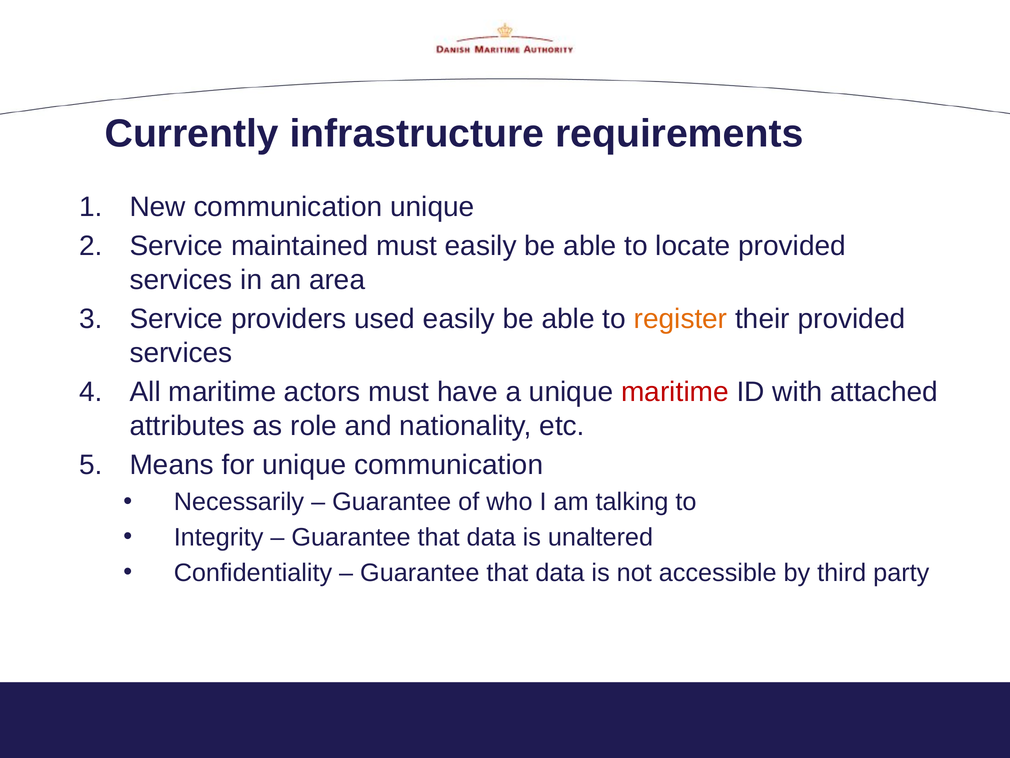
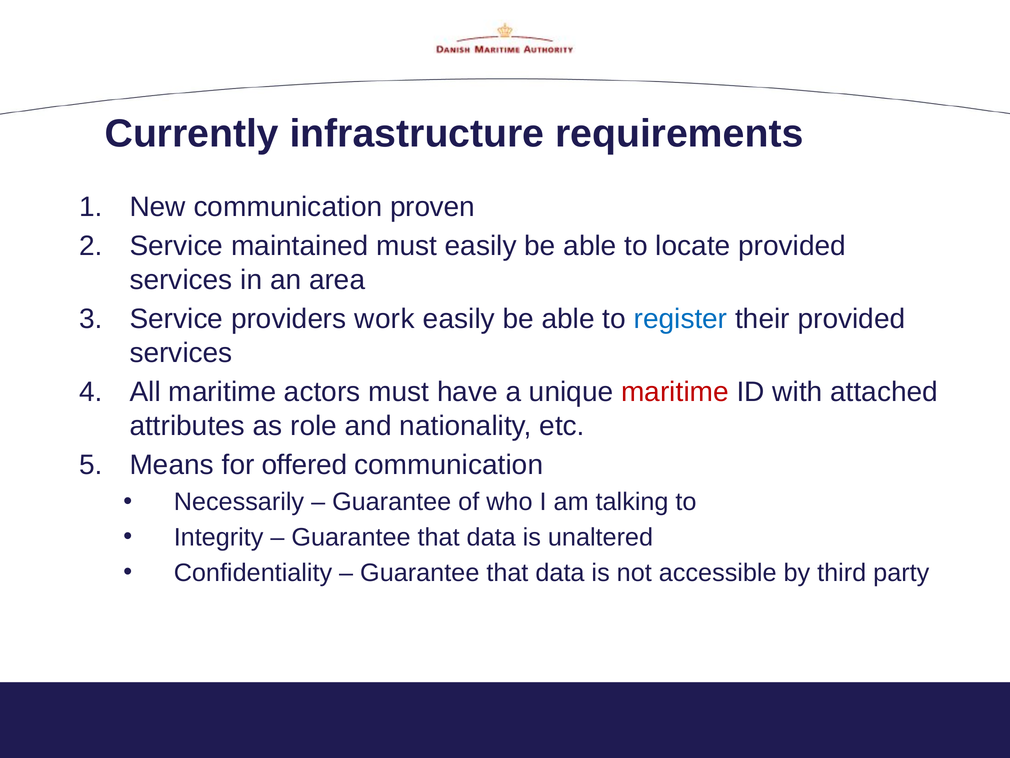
communication unique: unique -> proven
used: used -> work
register colour: orange -> blue
for unique: unique -> offered
